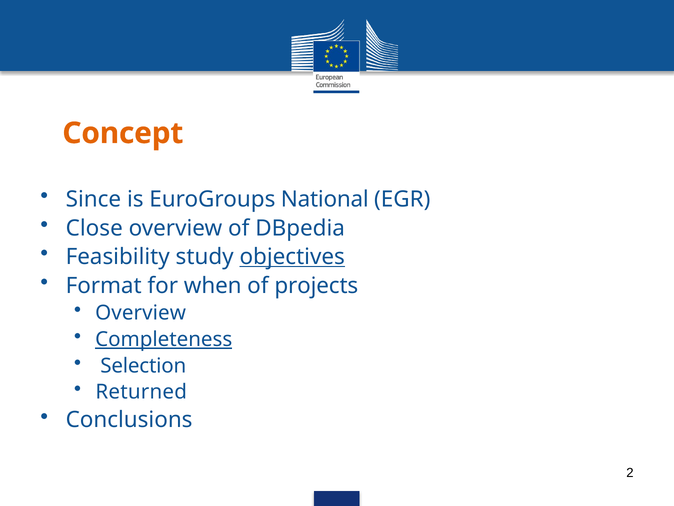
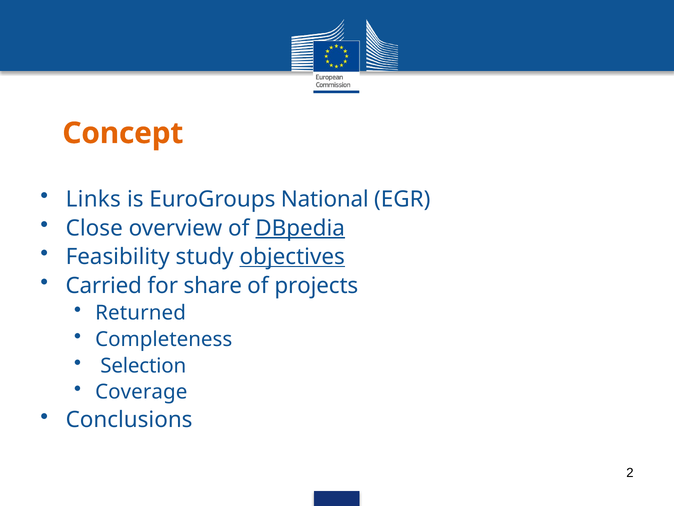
Since: Since -> Links
DBpedia underline: none -> present
Format: Format -> Carried
when: when -> share
Overview at (141, 313): Overview -> Returned
Completeness underline: present -> none
Returned: Returned -> Coverage
